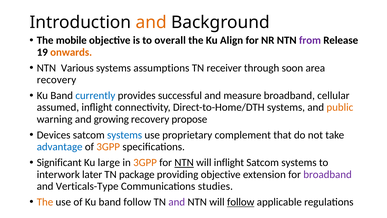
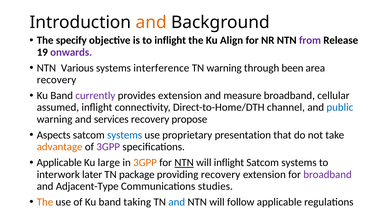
mobile: mobile -> specify
to overall: overall -> inflight
onwards colour: orange -> purple
assumptions: assumptions -> interference
TN receiver: receiver -> warning
soon: soon -> been
currently colour: blue -> purple
provides successful: successful -> extension
Direct-to-Home/DTH systems: systems -> channel
public colour: orange -> blue
growing: growing -> services
Devices: Devices -> Aspects
complement: complement -> presentation
advantage colour: blue -> orange
3GPP at (108, 147) colour: orange -> purple
Significant at (59, 162): Significant -> Applicable
providing objective: objective -> recovery
Verticals-Type: Verticals-Type -> Adjacent-Type
band follow: follow -> taking
and at (177, 202) colour: purple -> blue
follow at (241, 202) underline: present -> none
